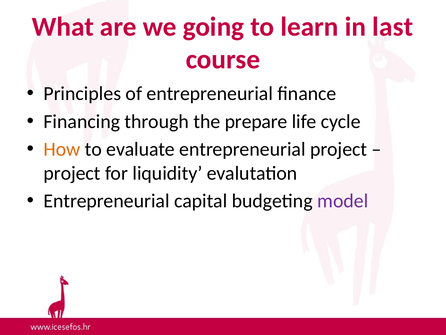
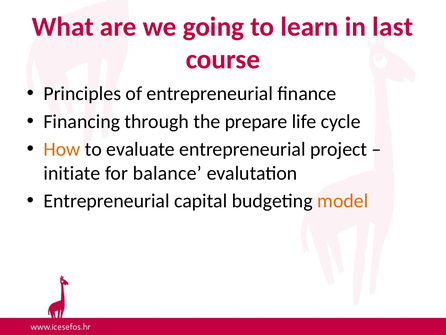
project at (72, 173): project -> initiate
liquidity: liquidity -> balance
model colour: purple -> orange
